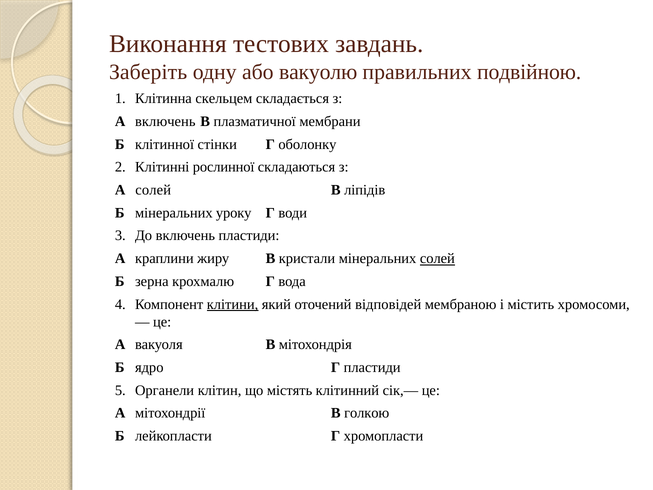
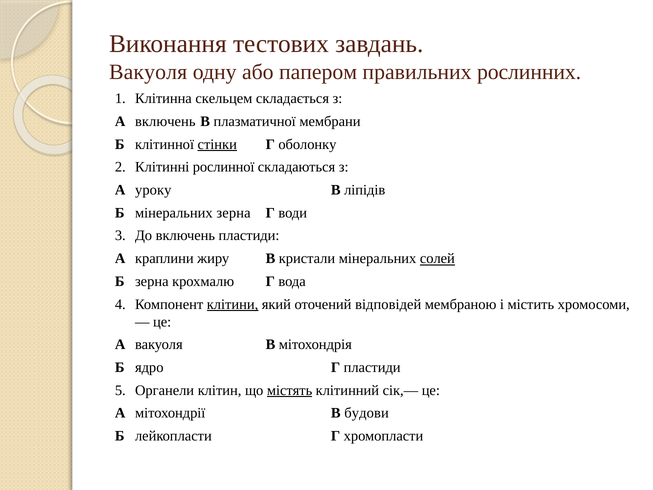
Заберіть at (148, 72): Заберіть -> Вакуоля
вакуолю: вакуолю -> папером
подвійною: подвійною -> рослинних
стінки underline: none -> present
А солей: солей -> уроку
мінеральних уроку: уроку -> зерна
містять underline: none -> present
голкою: голкою -> будови
